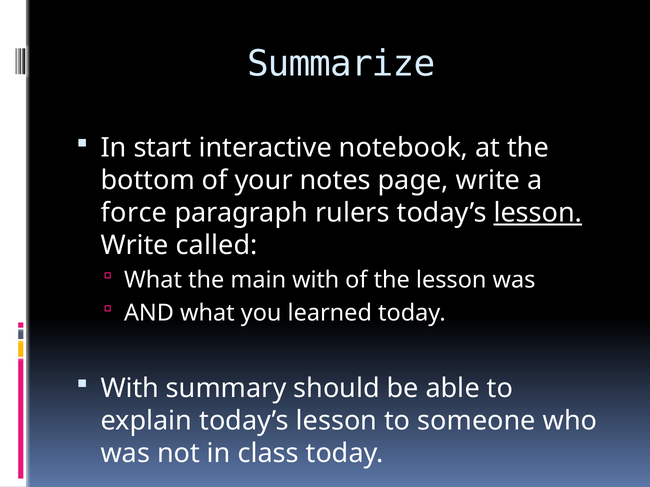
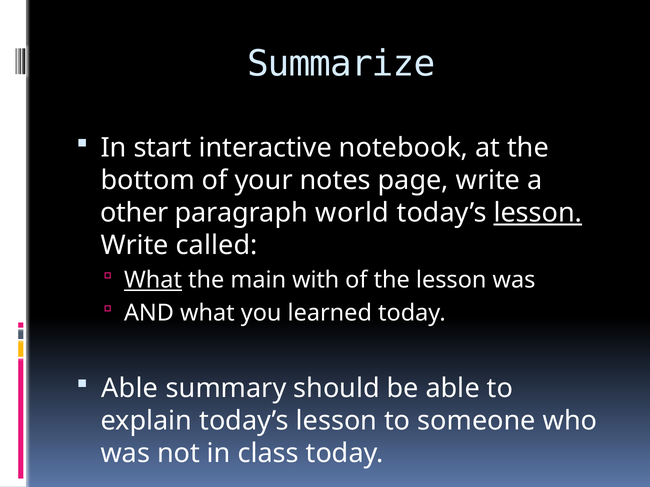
force: force -> other
rulers: rulers -> world
What at (153, 280) underline: none -> present
With at (130, 389): With -> Able
